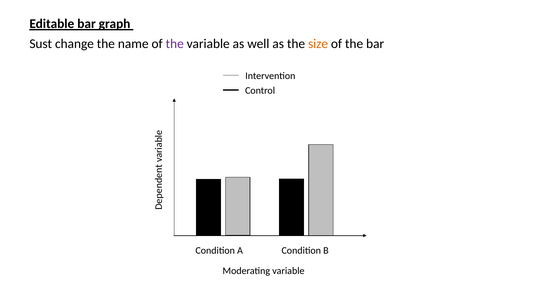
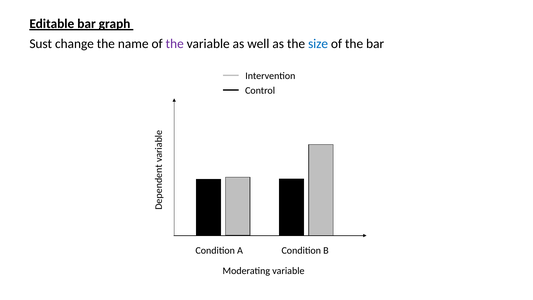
size colour: orange -> blue
